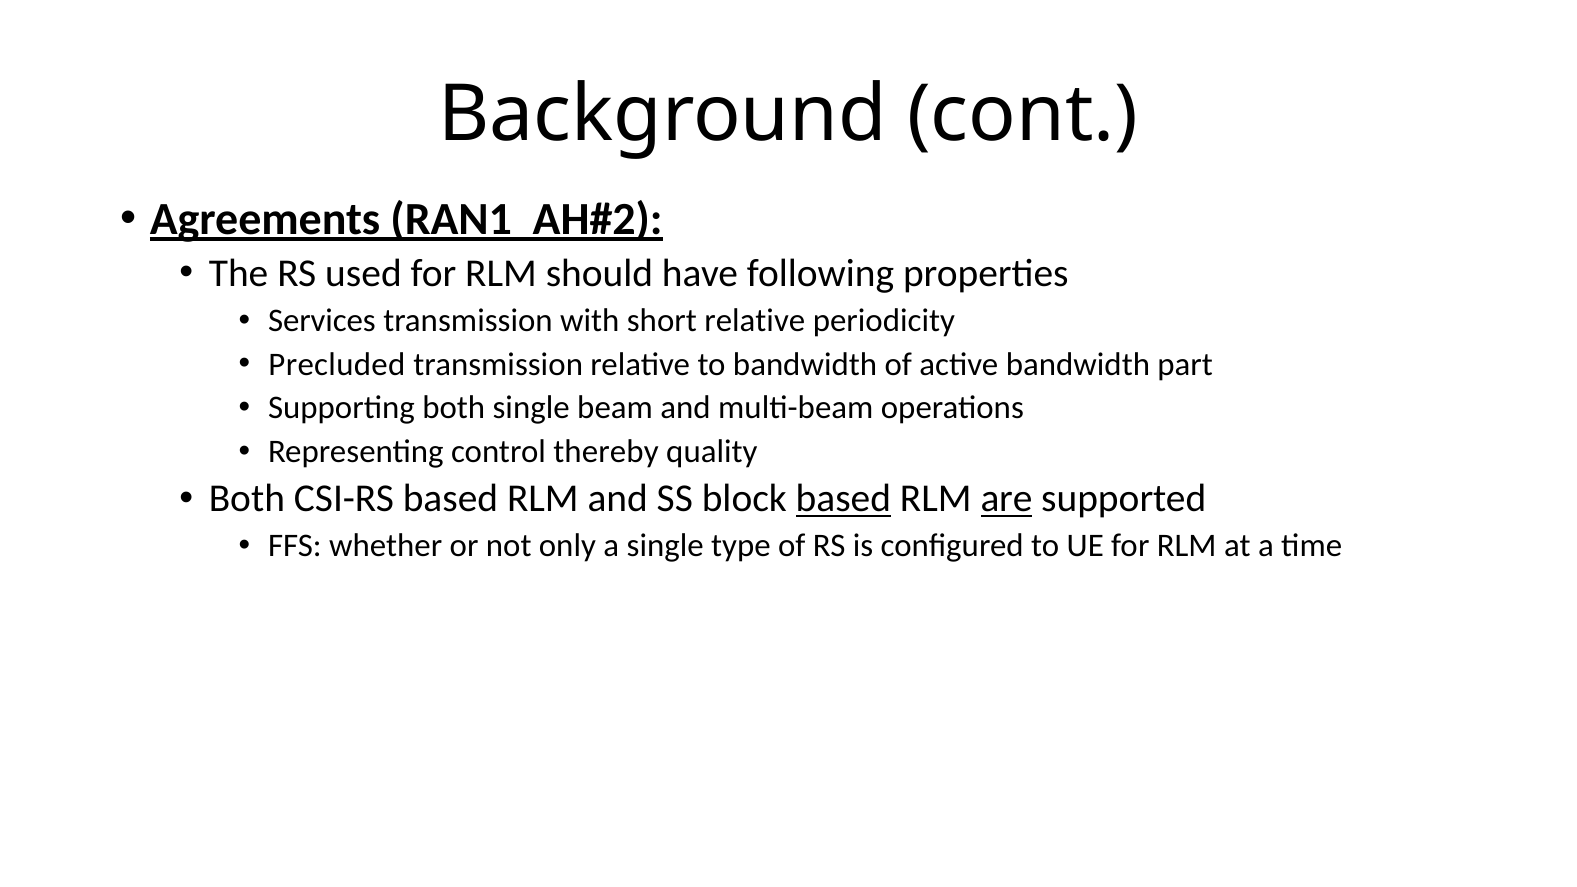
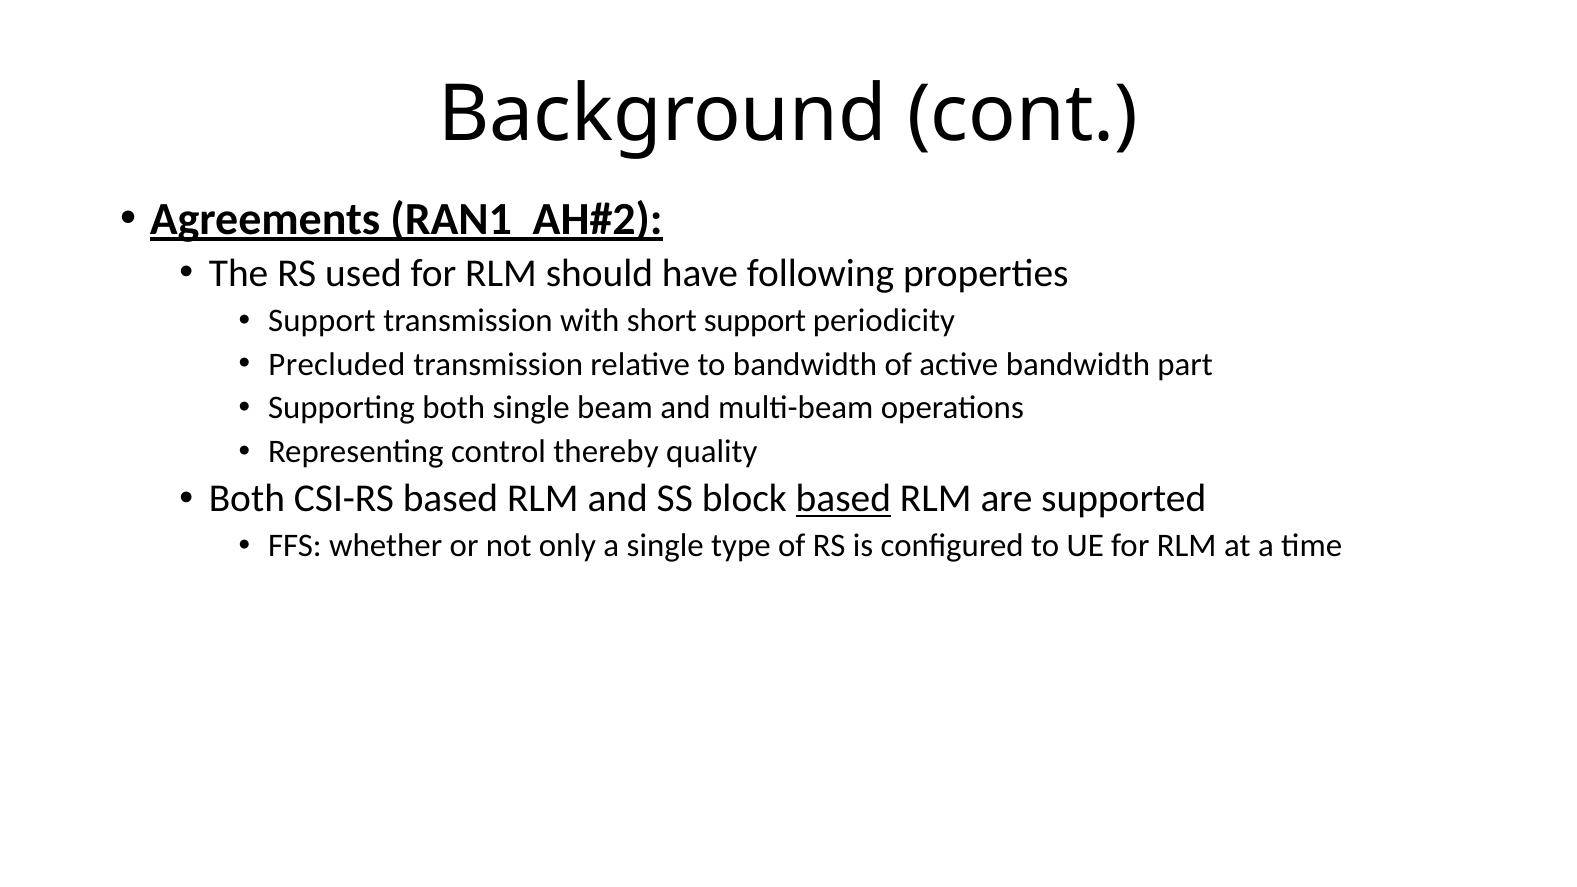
Services at (322, 321): Services -> Support
short relative: relative -> support
are underline: present -> none
